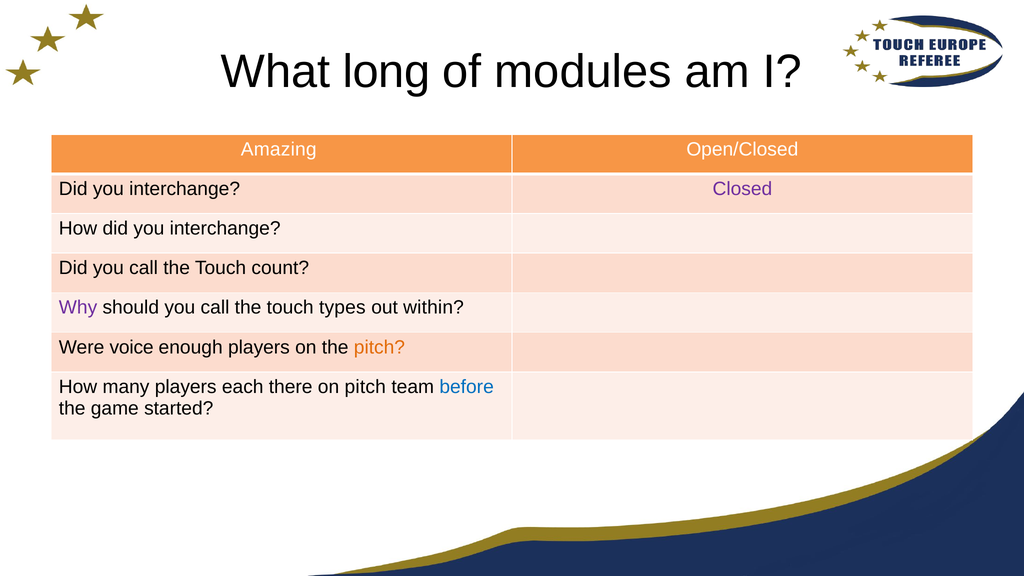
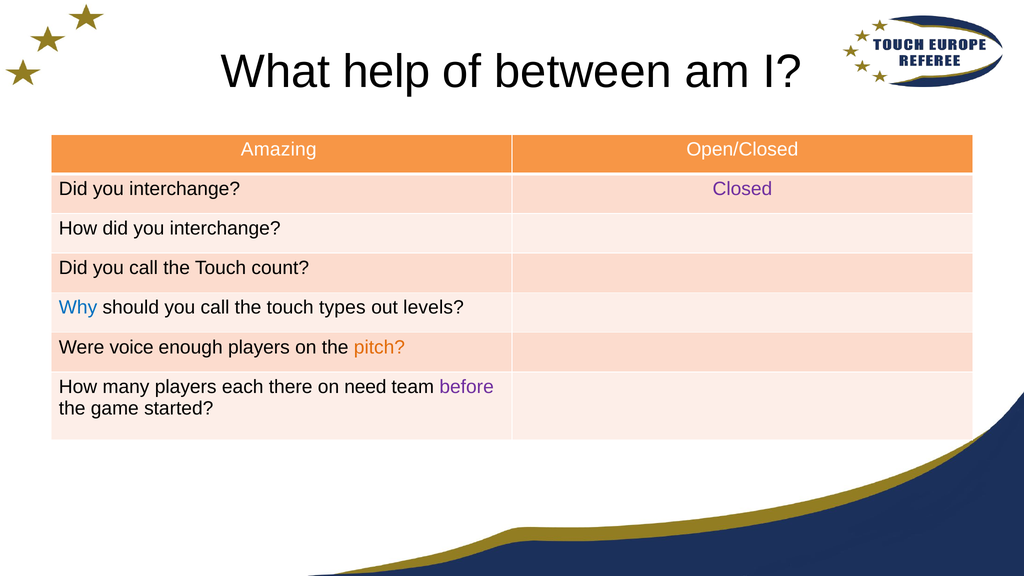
long: long -> help
modules: modules -> between
Why colour: purple -> blue
within: within -> levels
on pitch: pitch -> need
before colour: blue -> purple
